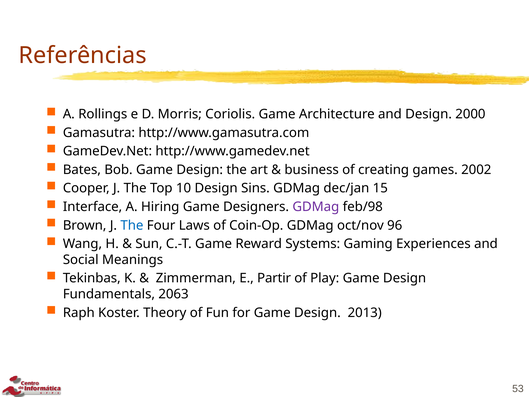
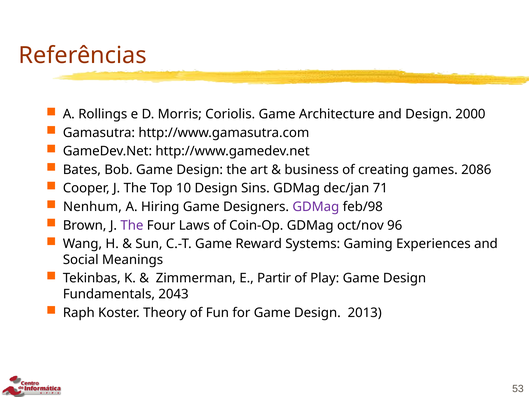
2002: 2002 -> 2086
15: 15 -> 71
Interface: Interface -> Nenhum
The at (132, 225) colour: blue -> purple
2063: 2063 -> 2043
